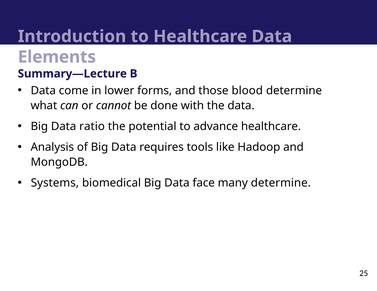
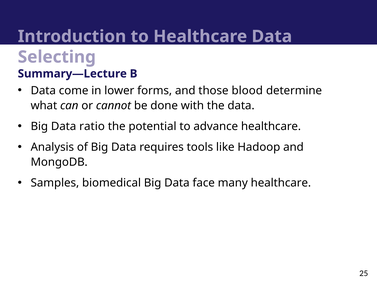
Elements: Elements -> Selecting
Systems: Systems -> Samples
many determine: determine -> healthcare
